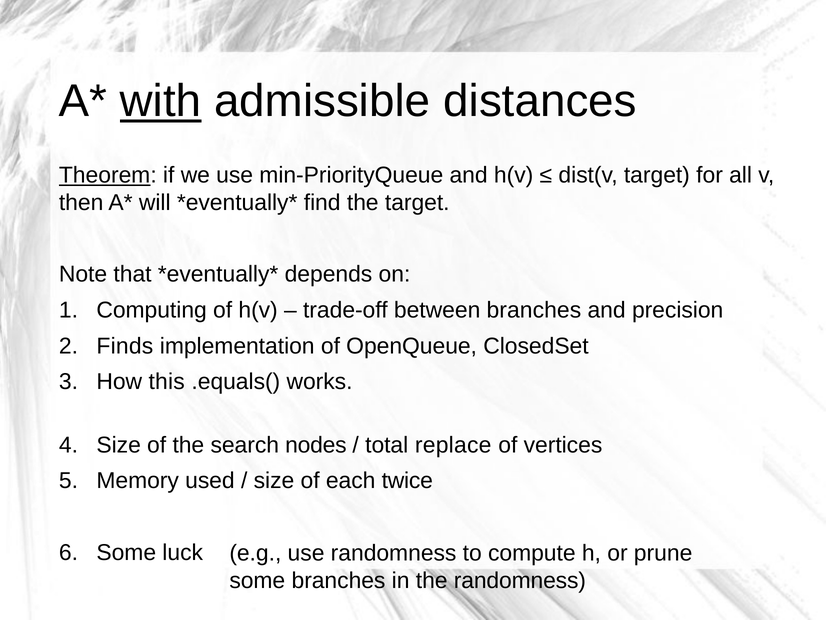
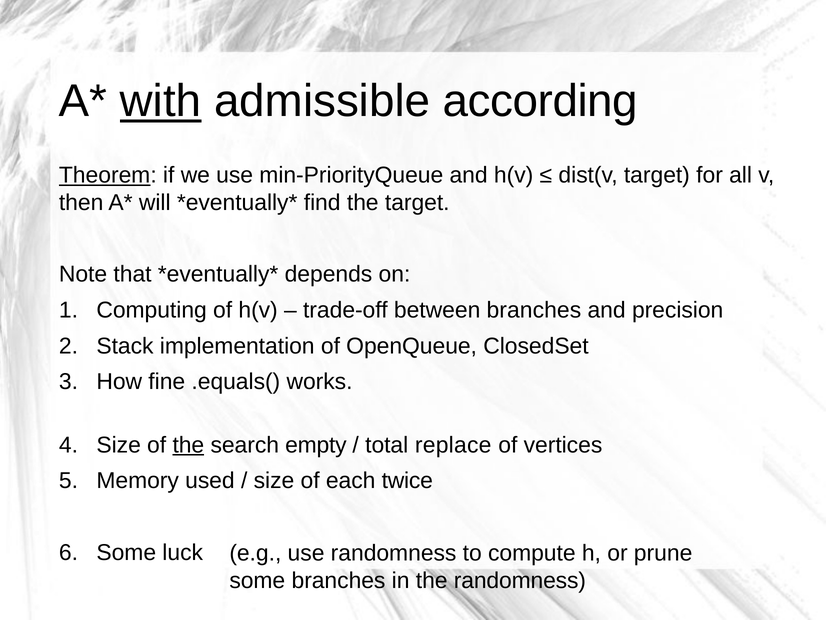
distances: distances -> according
Finds: Finds -> Stack
this: this -> fine
the at (188, 445) underline: none -> present
nodes: nodes -> empty
